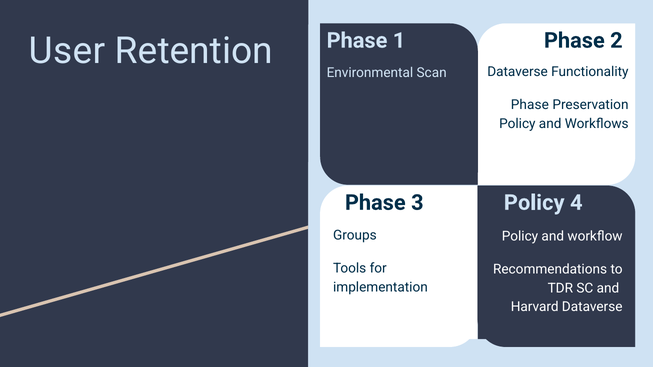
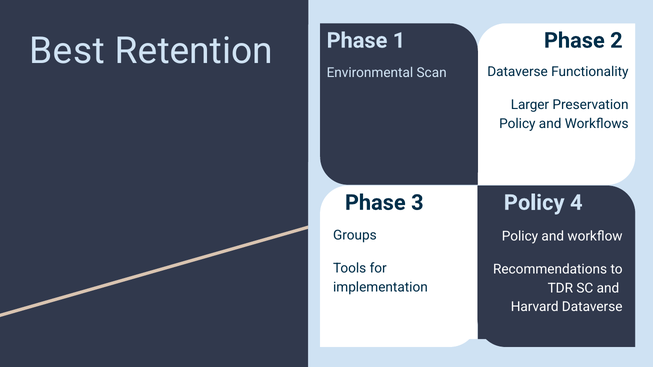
User: User -> Best
Phase at (530, 105): Phase -> Larger
